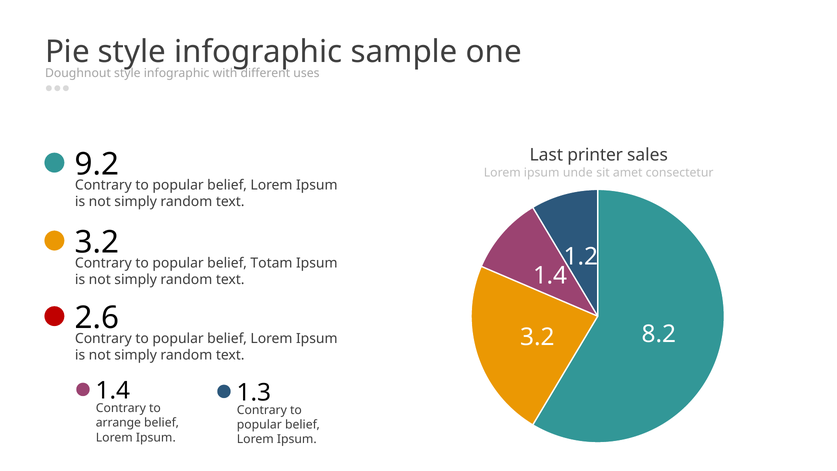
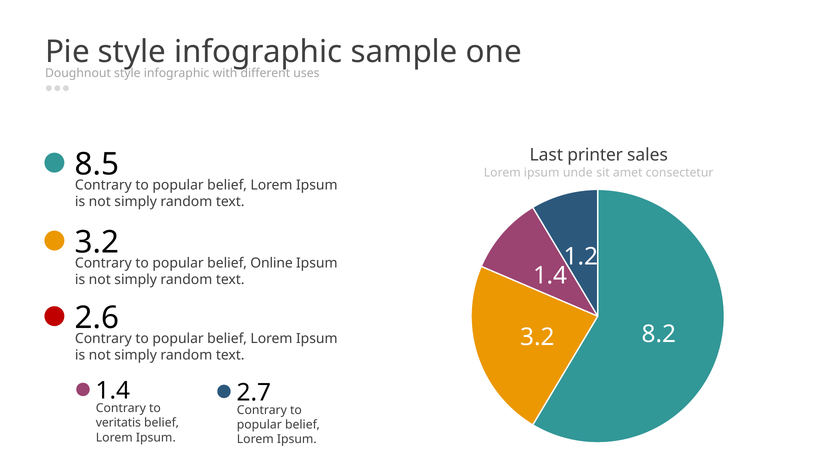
9.2: 9.2 -> 8.5
Totam: Totam -> Online
1.3: 1.3 -> 2.7
arrange: arrange -> veritatis
